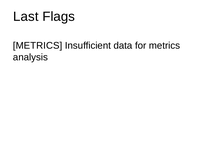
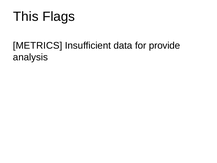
Last: Last -> This
for metrics: metrics -> provide
